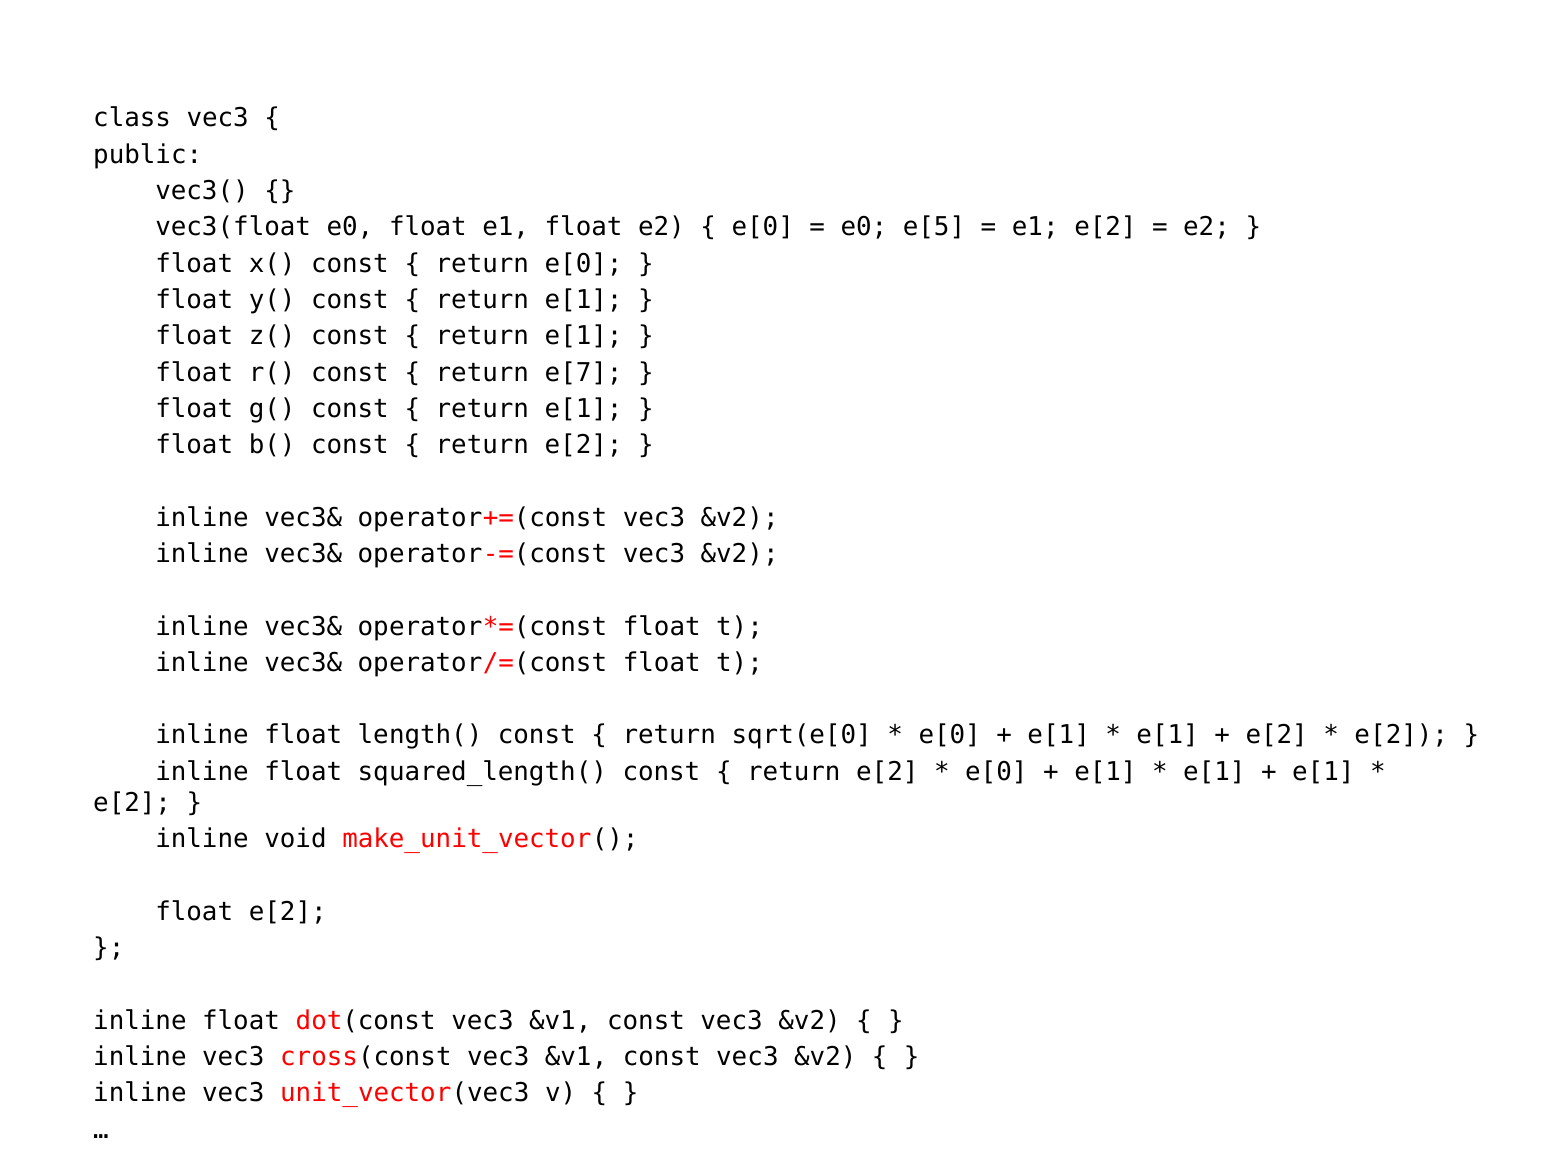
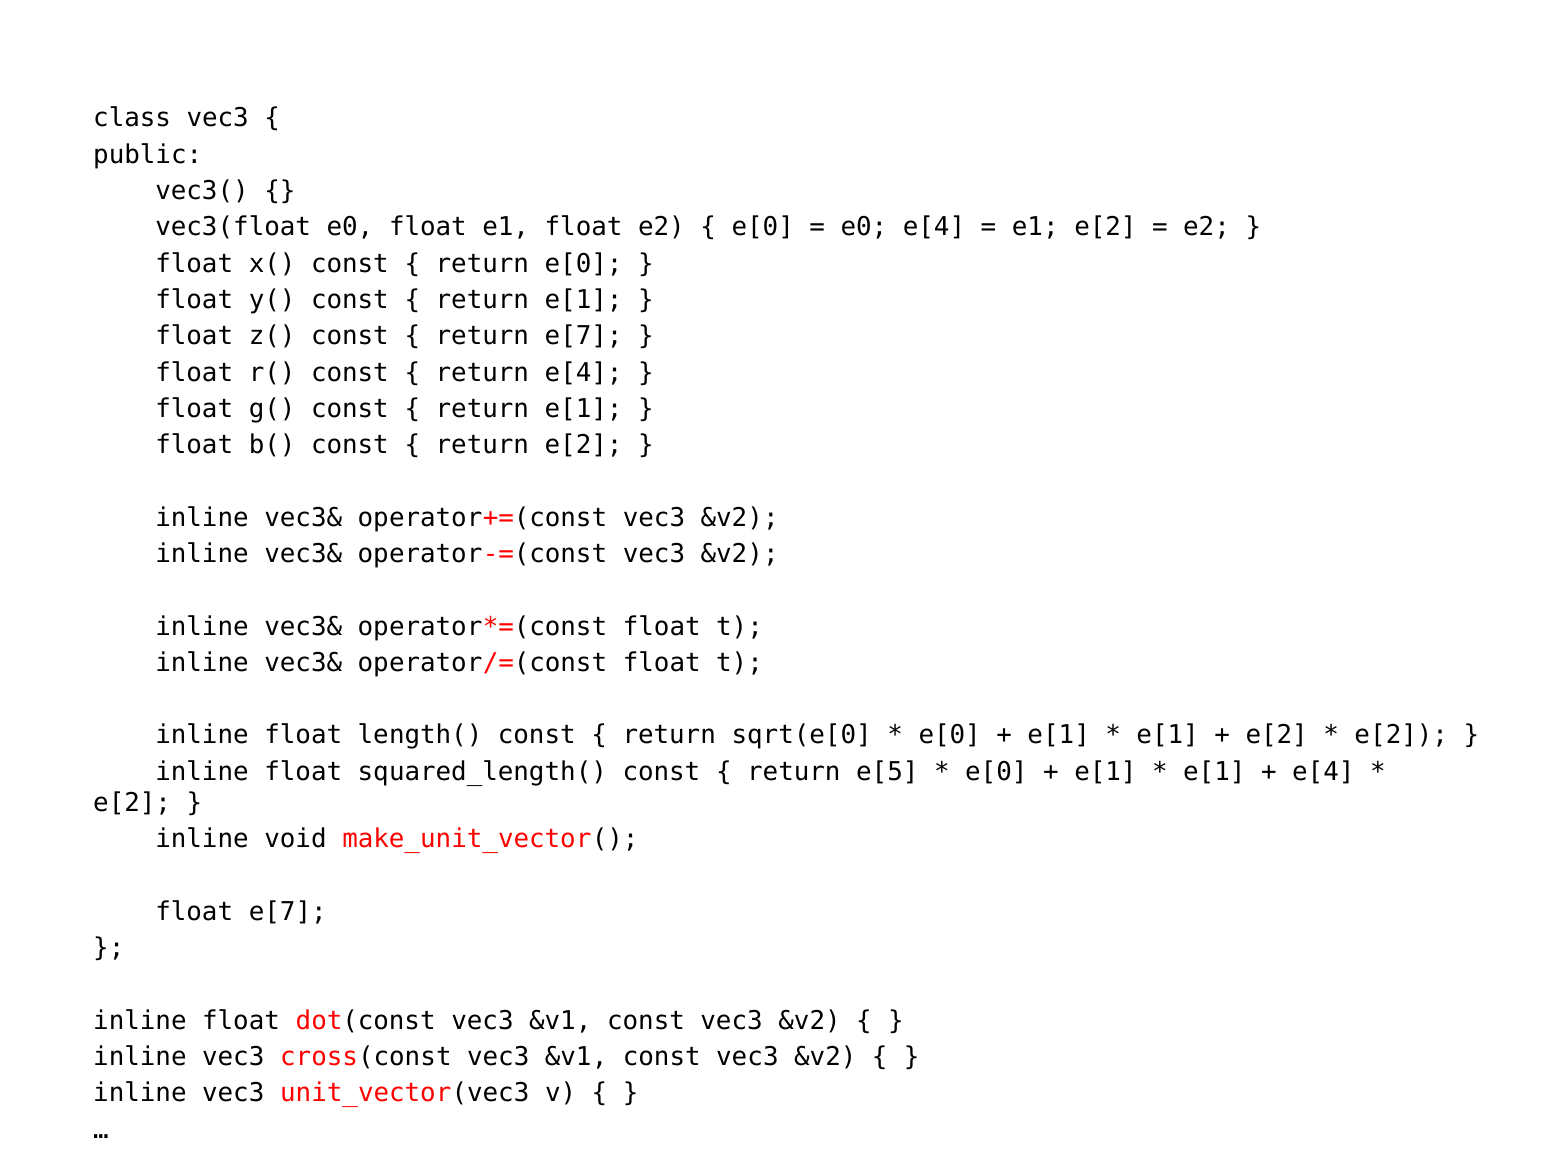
e0 e[5: e[5 -> e[4
e[1 at (584, 336): e[1 -> e[7
return e[7: e[7 -> e[4
e[2 at (887, 771): e[2 -> e[5
e[1 at (1323, 771): e[1 -> e[4
float e[2: e[2 -> e[7
